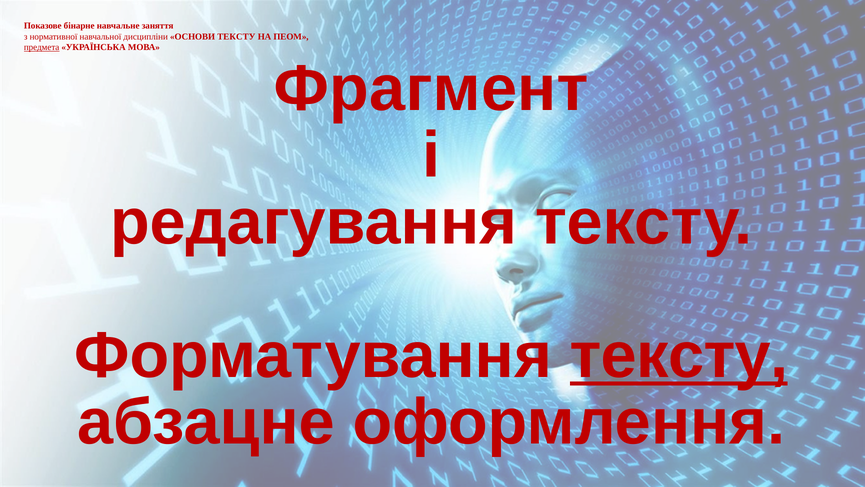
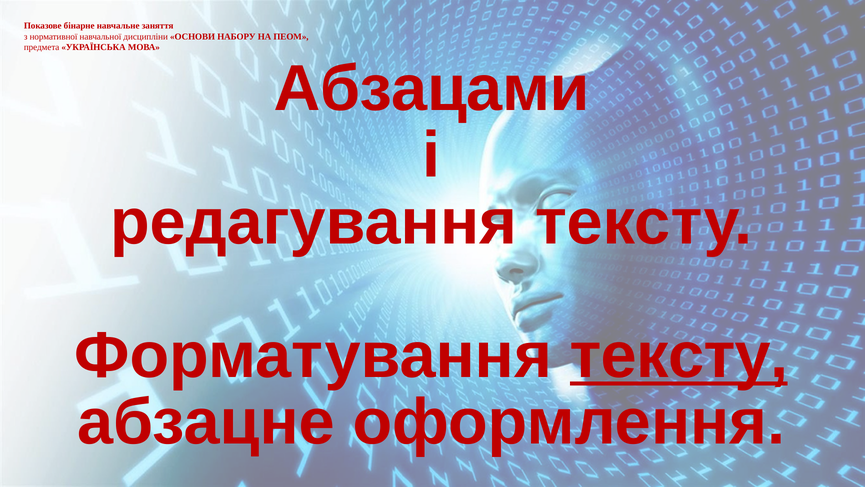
ОСНОВИ ТЕКСТУ: ТЕКСТУ -> НАБОРУ
предмета underline: present -> none
Фрагмент: Фрагмент -> Абзацами
